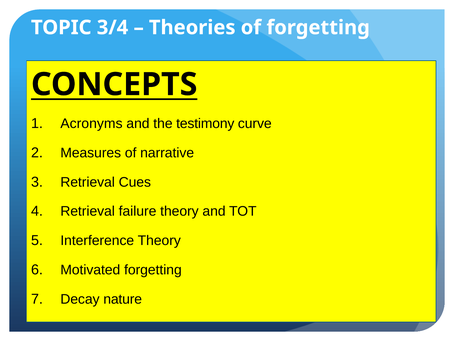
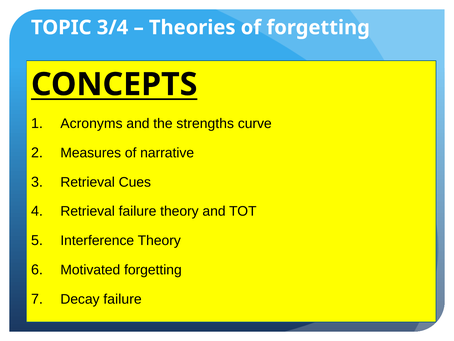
testimony: testimony -> strengths
Decay nature: nature -> failure
